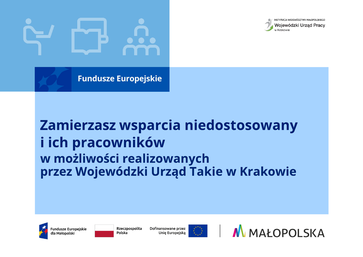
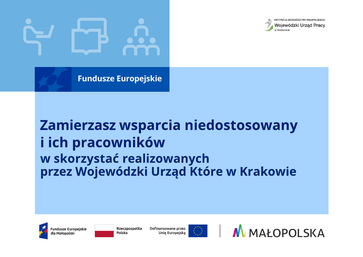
możliwości: możliwości -> skorzystać
Takie: Takie -> Które
